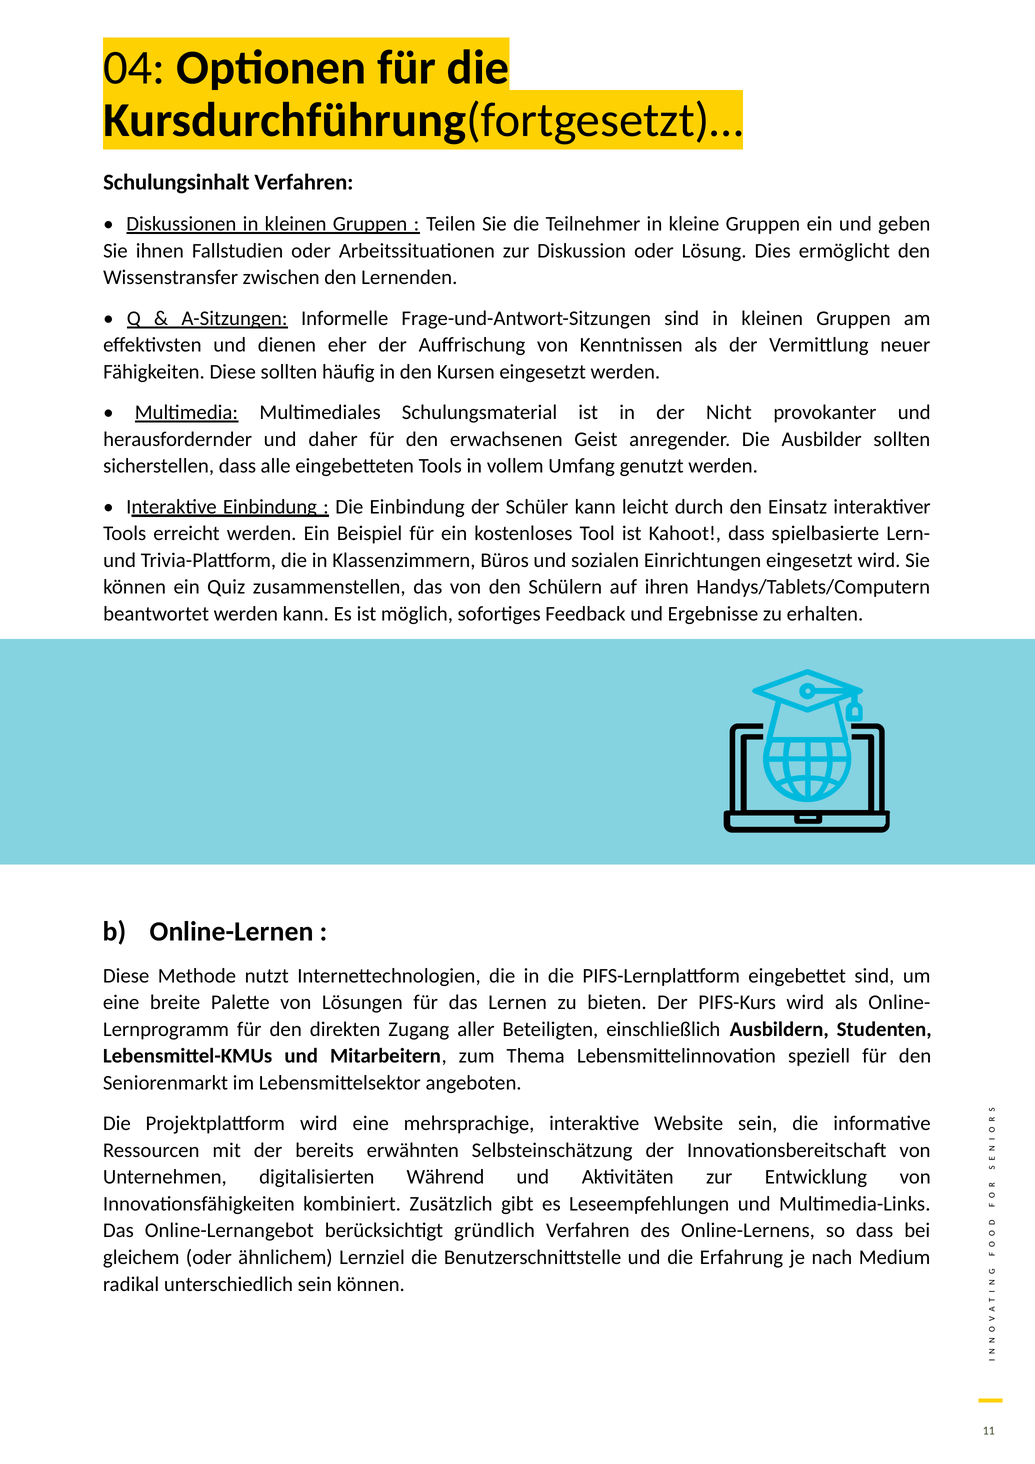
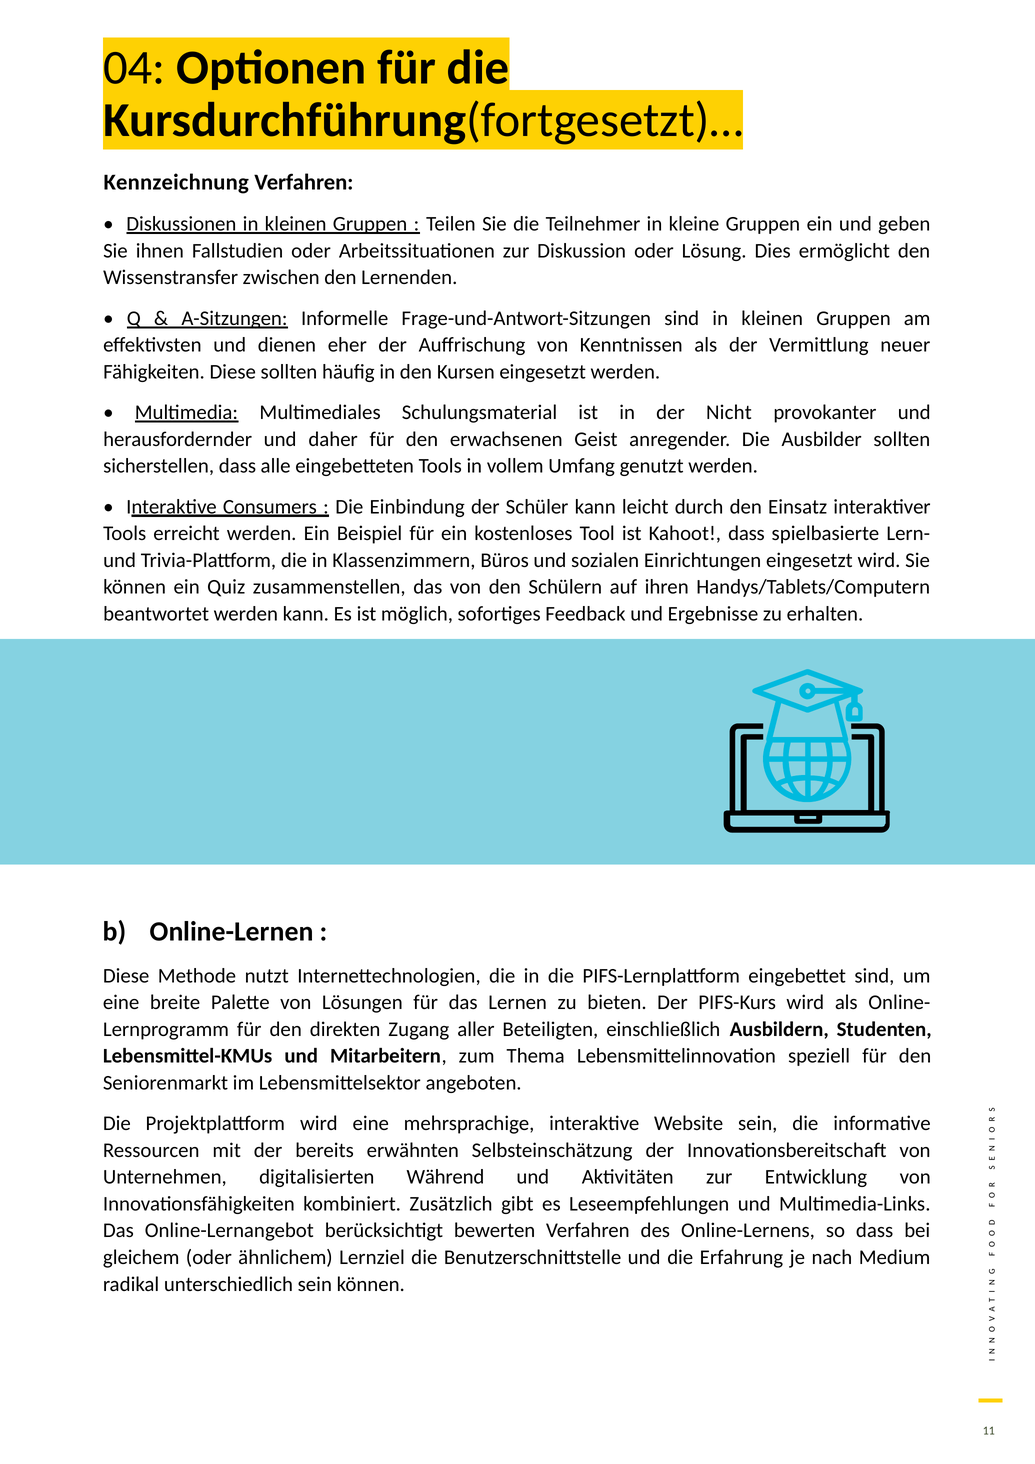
Schulungsinhalt: Schulungsinhalt -> Kennzeichnung
Interaktive Einbindung: Einbindung -> Consumers
gründlich: gründlich -> bewerten
